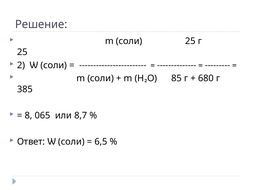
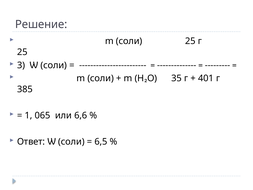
2: 2 -> 3
85: 85 -> 35
680: 680 -> 401
8: 8 -> 1
8,7: 8,7 -> 6,6
